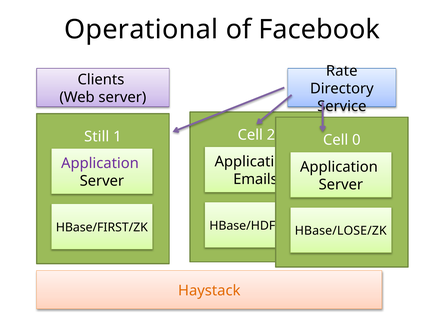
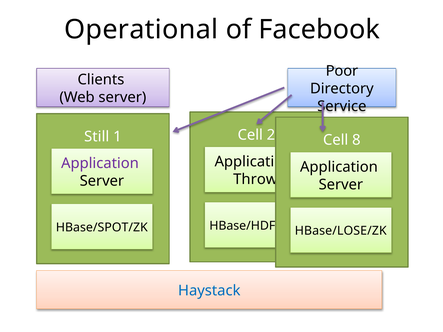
Rate: Rate -> Poor
0: 0 -> 8
Emails: Emails -> Throw
HBase/FIRST/ZK: HBase/FIRST/ZK -> HBase/SPOT/ZK
Haystack colour: orange -> blue
